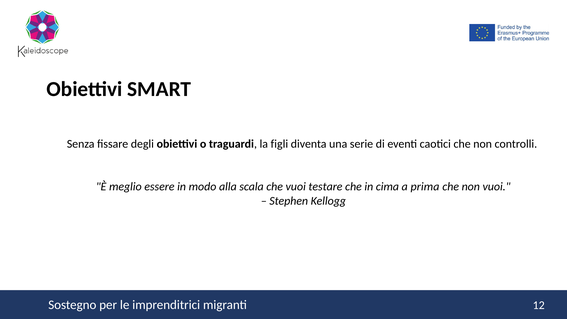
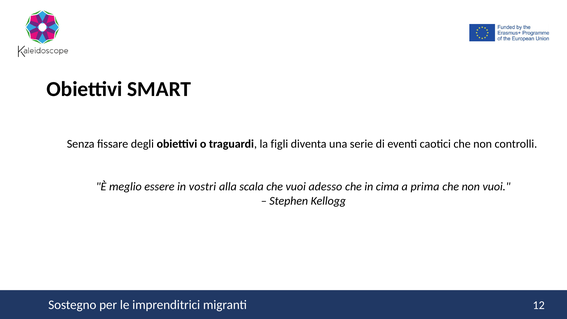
modo: modo -> vostri
testare: testare -> adesso
